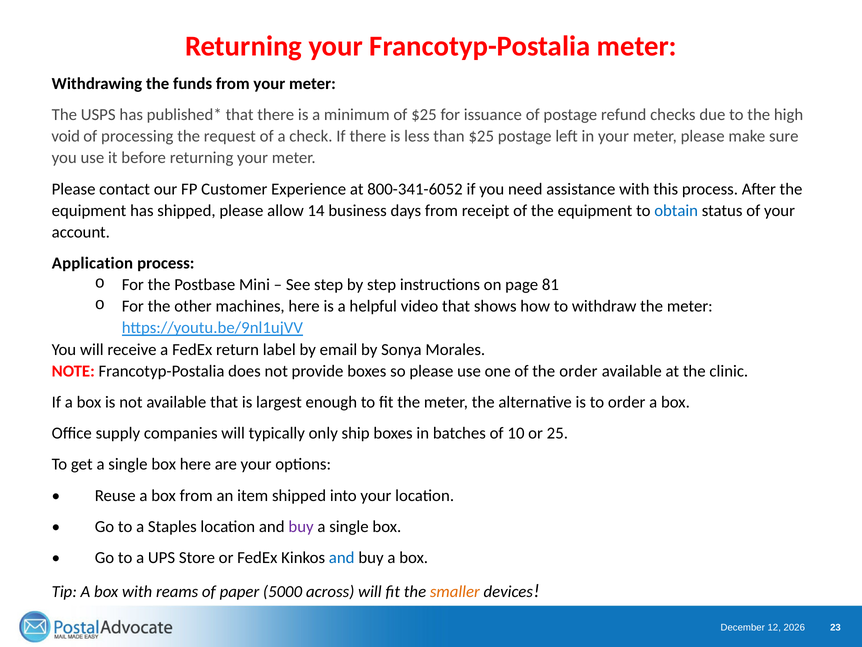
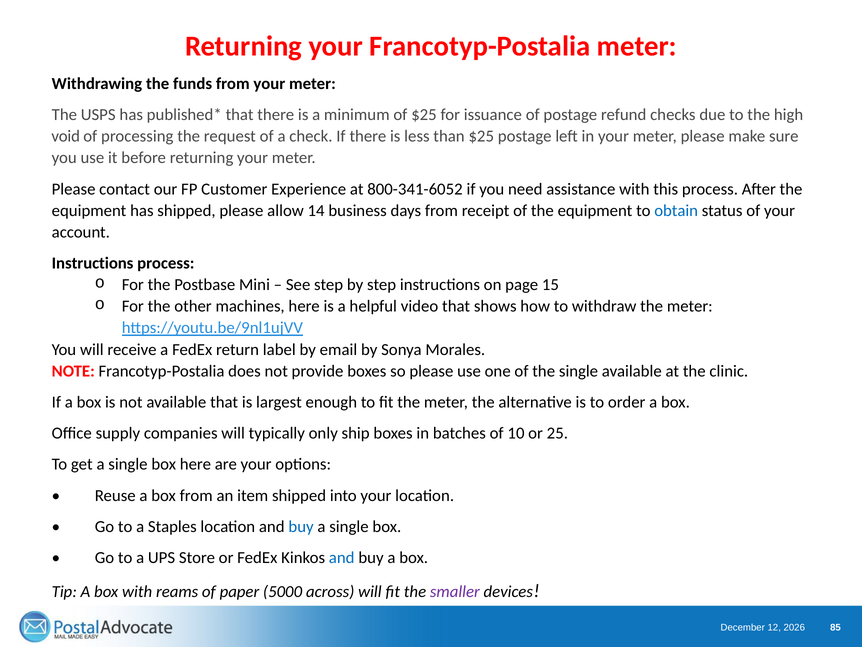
Application at (92, 263): Application -> Instructions
81: 81 -> 15
the order: order -> single
buy at (301, 526) colour: purple -> blue
smaller colour: orange -> purple
23: 23 -> 85
